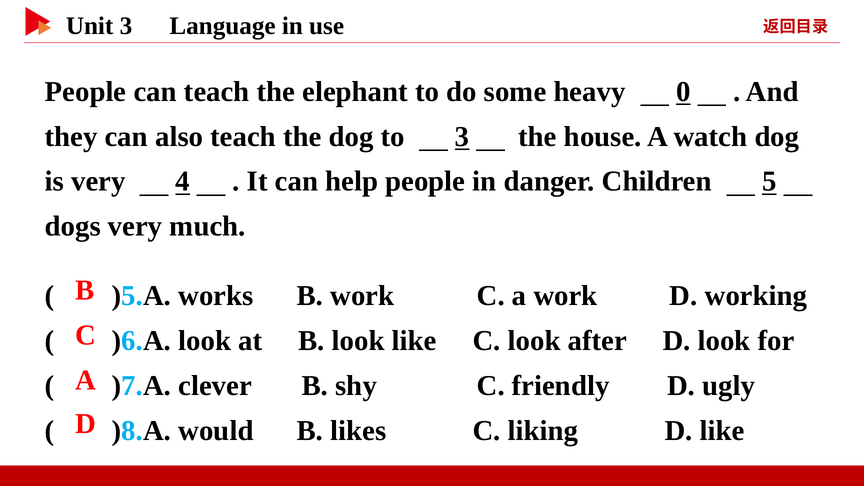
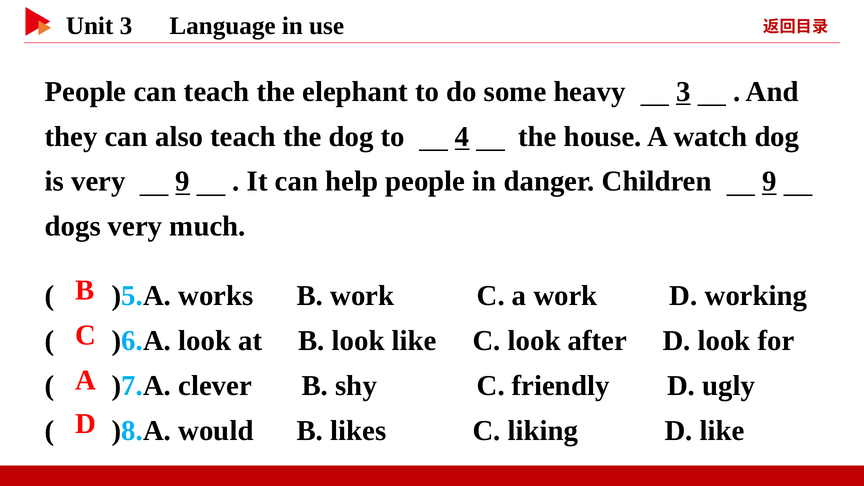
heavy 0: 0 -> 3
to 3: 3 -> 4
very 4: 4 -> 9
Children 5: 5 -> 9
